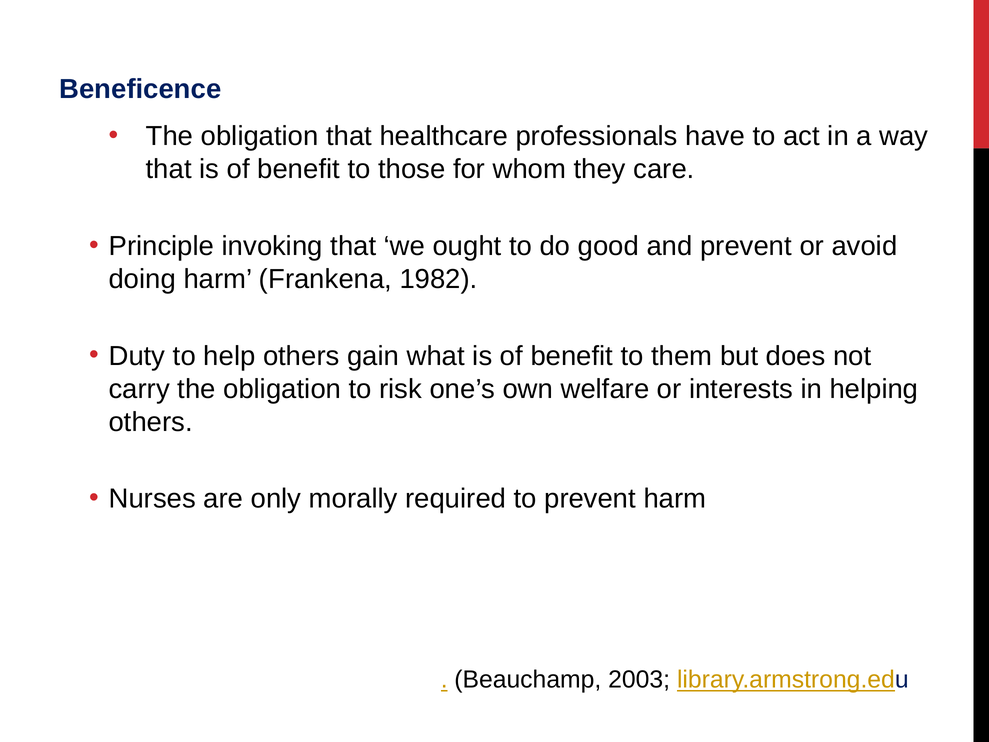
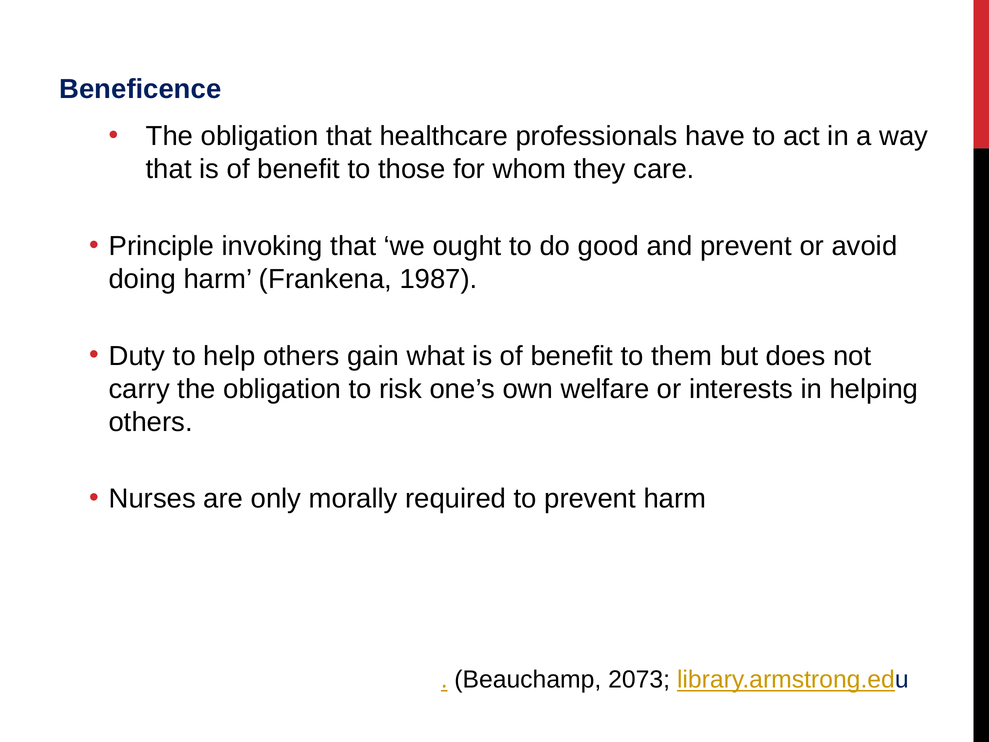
1982: 1982 -> 1987
2003: 2003 -> 2073
